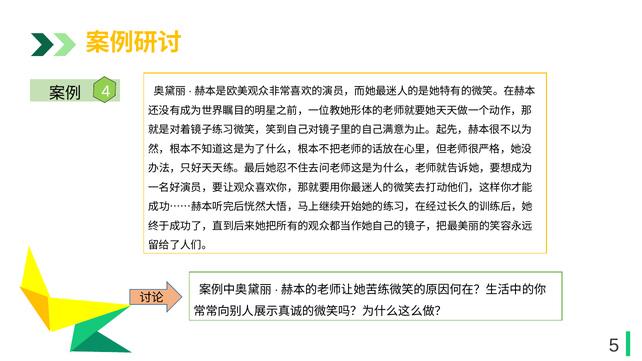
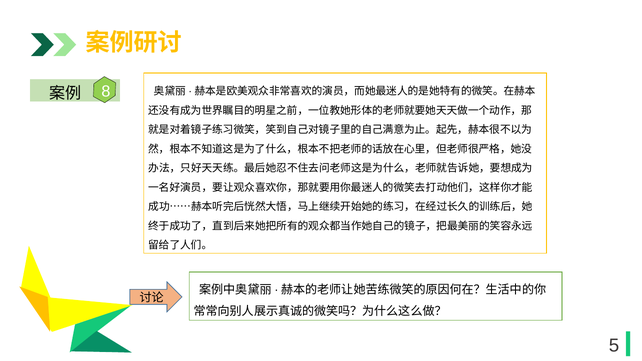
4: 4 -> 8
